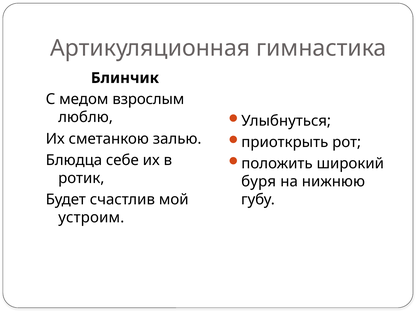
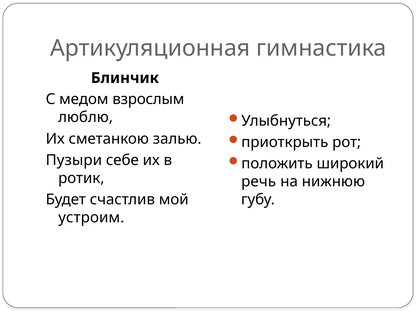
Блюдца: Блюдца -> Пузыри
буря: буря -> речь
